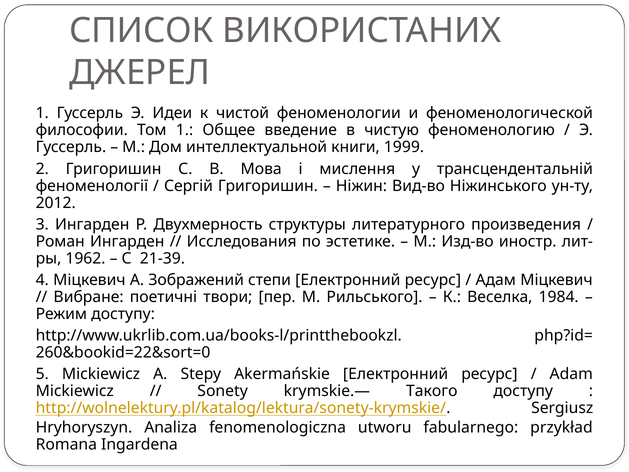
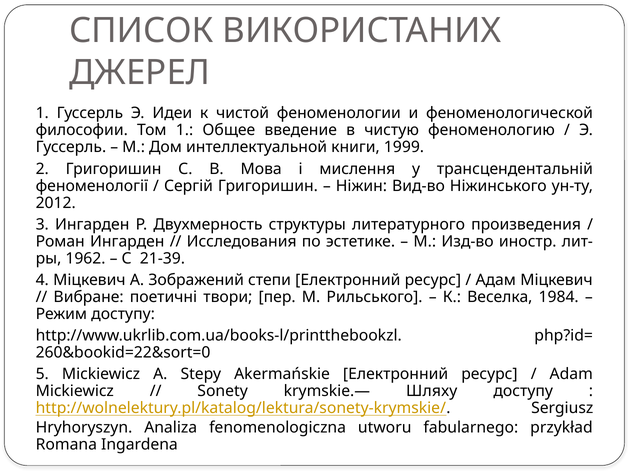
Такого: Такого -> Шляху
